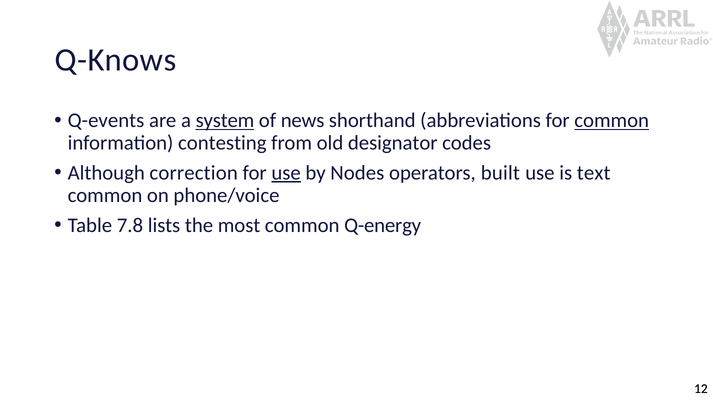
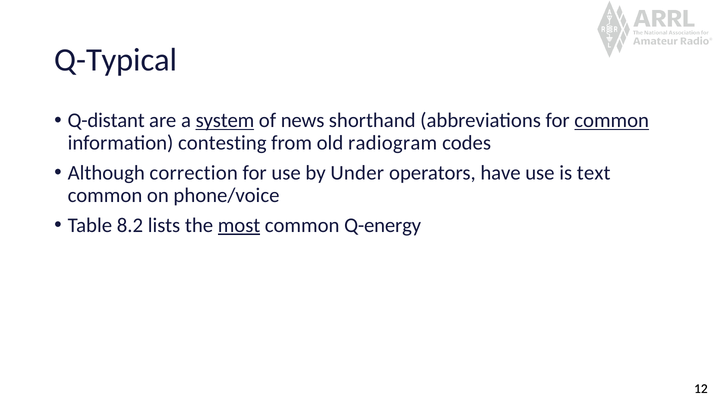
Q-Knows: Q-Knows -> Q-Typical
Q-events: Q-events -> Q-distant
designator: designator -> radiogram
use at (286, 173) underline: present -> none
Nodes: Nodes -> Under
built: built -> have
7.8: 7.8 -> 8.2
most underline: none -> present
